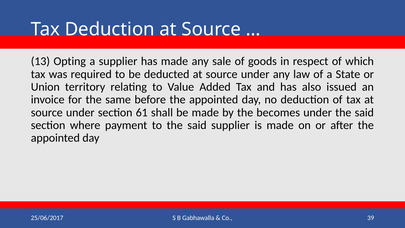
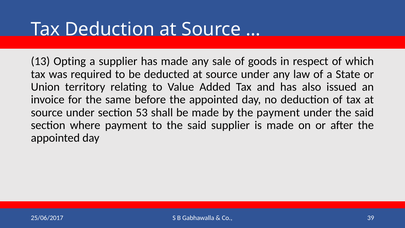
61: 61 -> 53
the becomes: becomes -> payment
